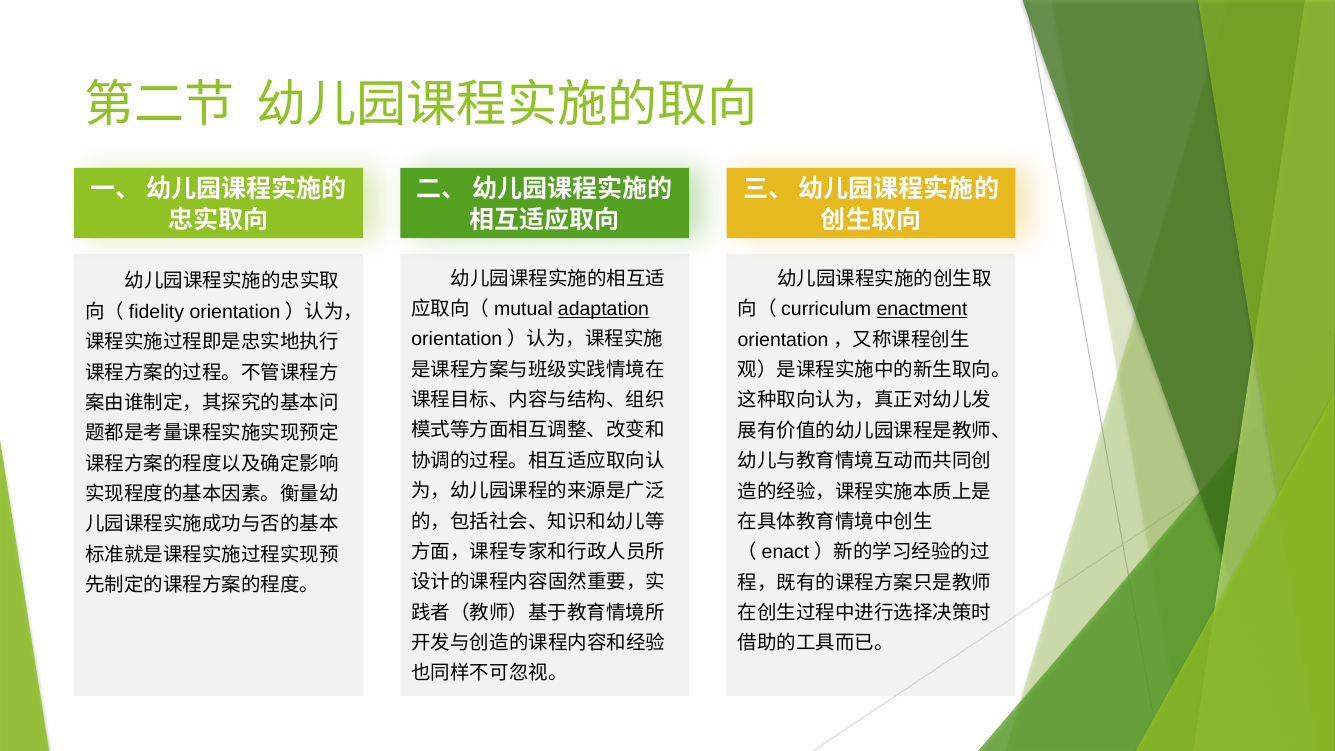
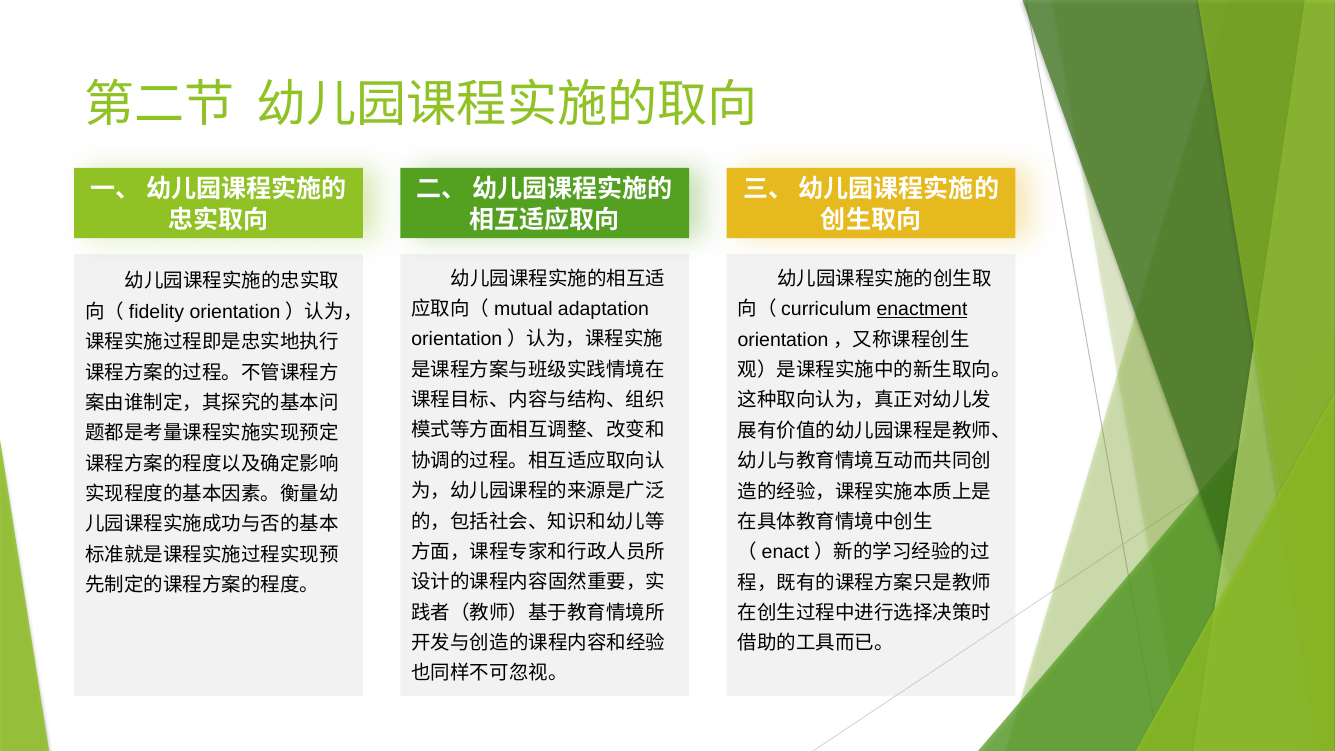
adaptation underline: present -> none
